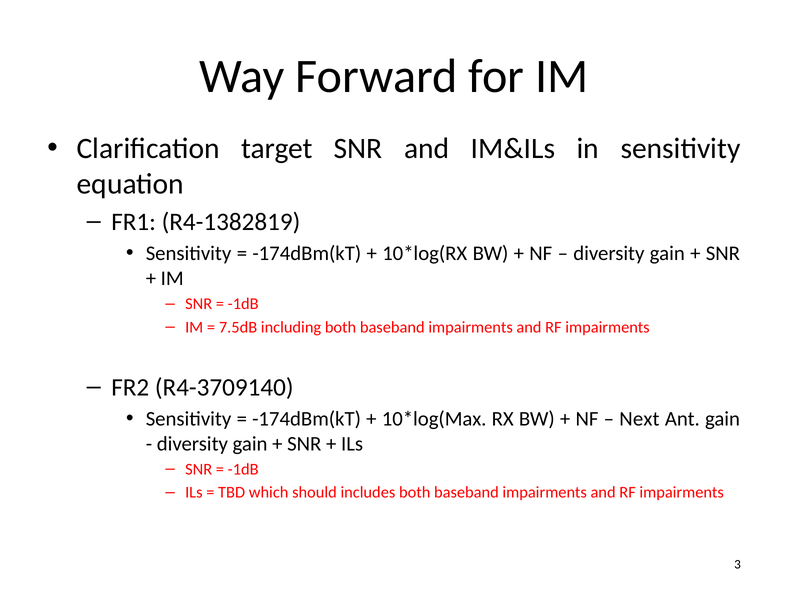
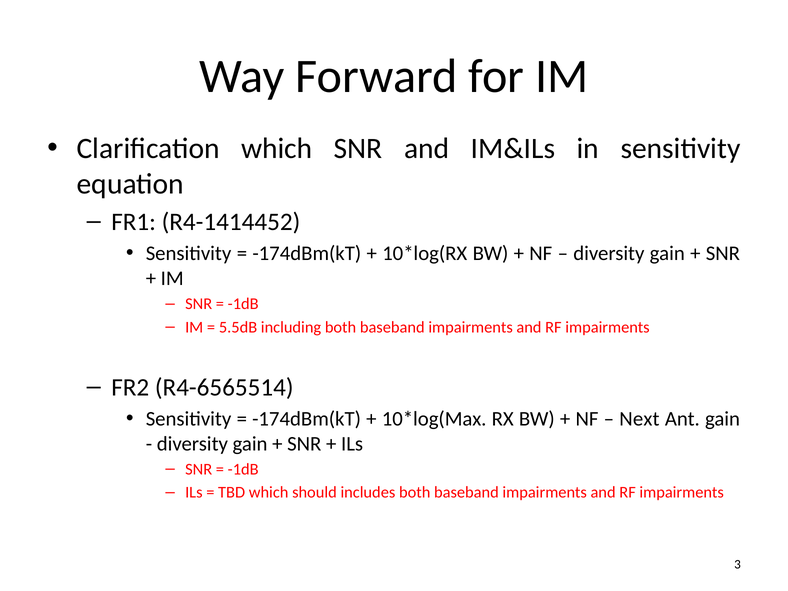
Clarification target: target -> which
R4-1382819: R4-1382819 -> R4-1414452
7.5dB: 7.5dB -> 5.5dB
R4-3709140: R4-3709140 -> R4-6565514
